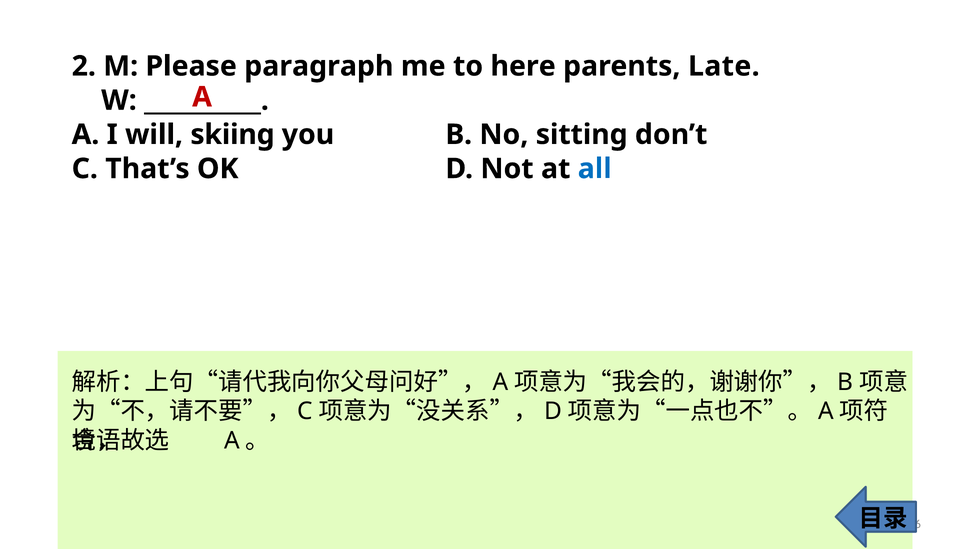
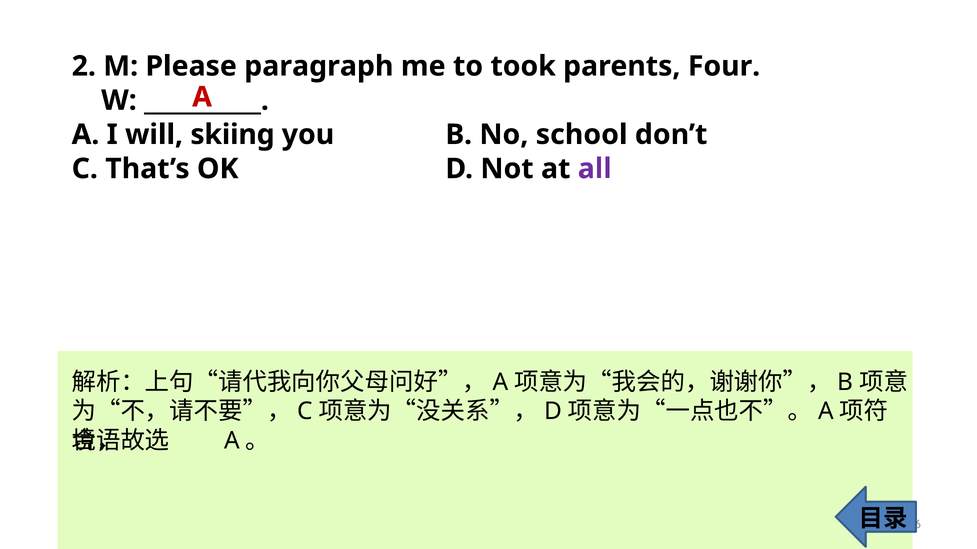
here: here -> took
Late: Late -> Four
sitting: sitting -> school
all colour: blue -> purple
